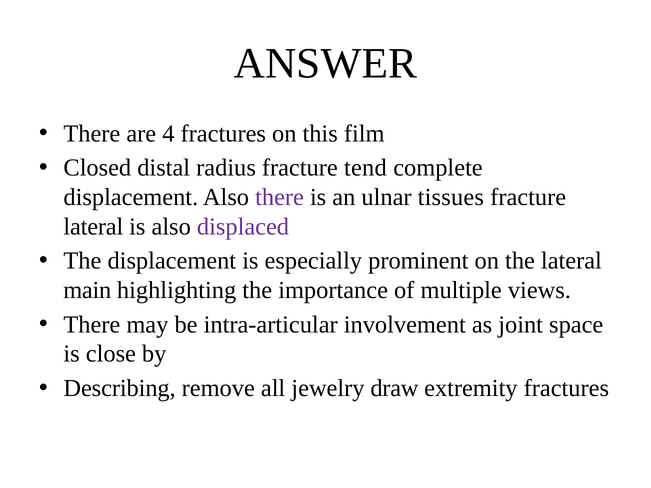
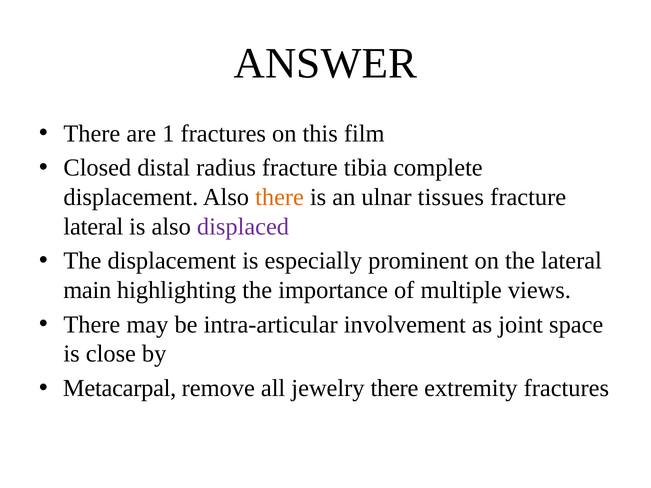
4: 4 -> 1
tend: tend -> tibia
there at (280, 197) colour: purple -> orange
Describing: Describing -> Metacarpal
jewelry draw: draw -> there
